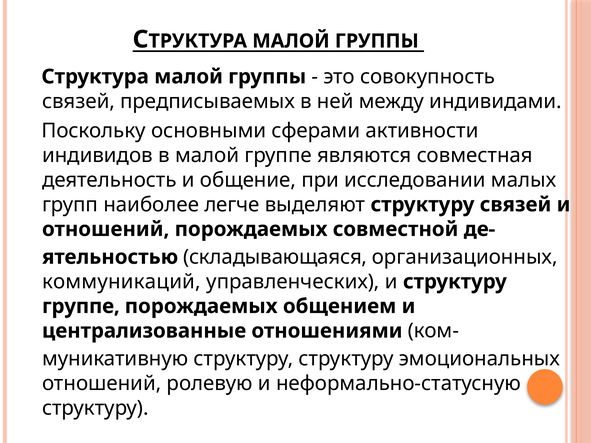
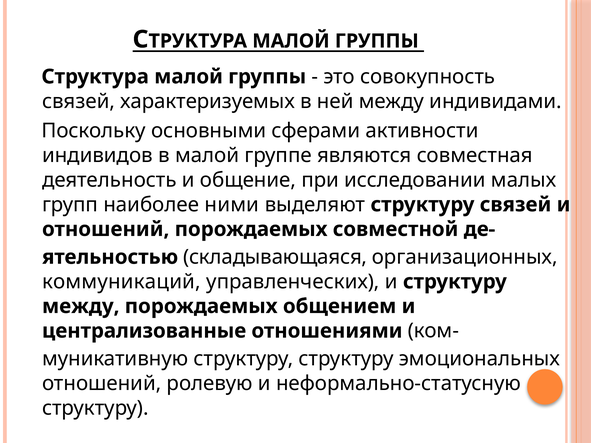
предписываемых: предписываемых -> характеризуемых
легче: легче -> ними
группе at (81, 306): группе -> между
